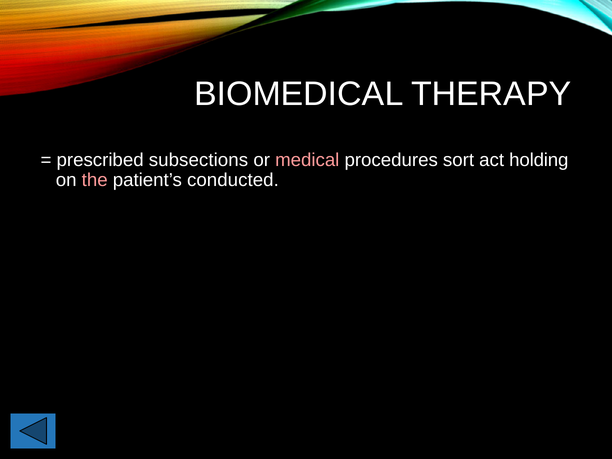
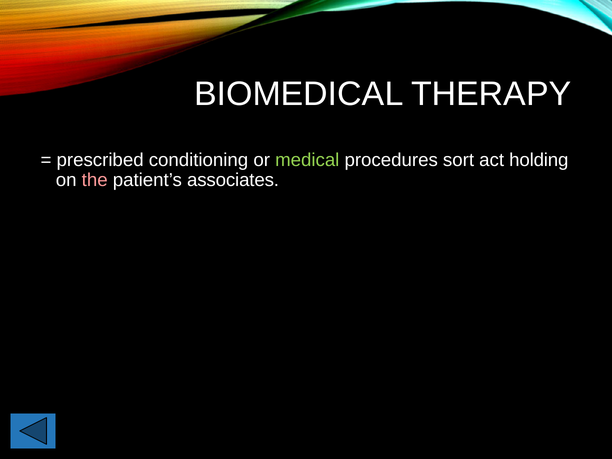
subsections: subsections -> conditioning
medical colour: pink -> light green
conducted: conducted -> associates
